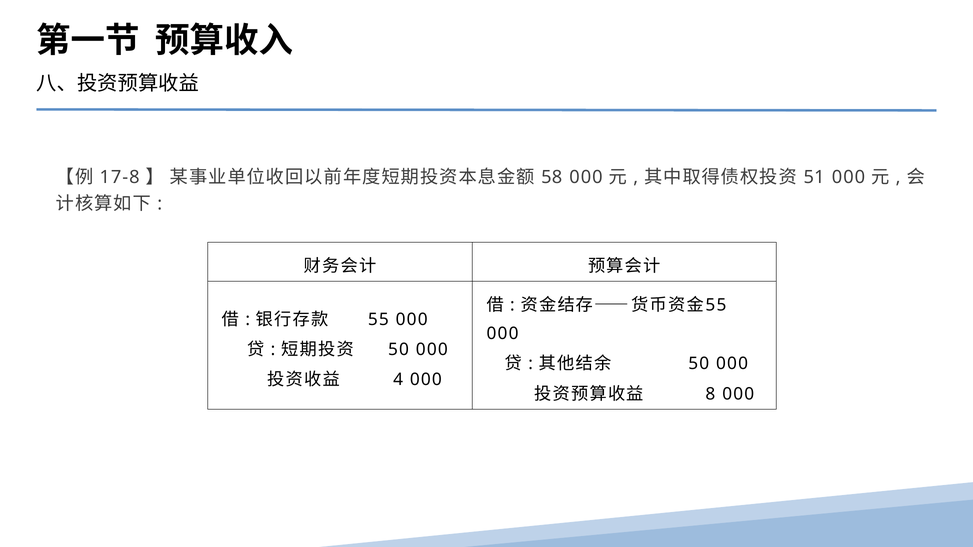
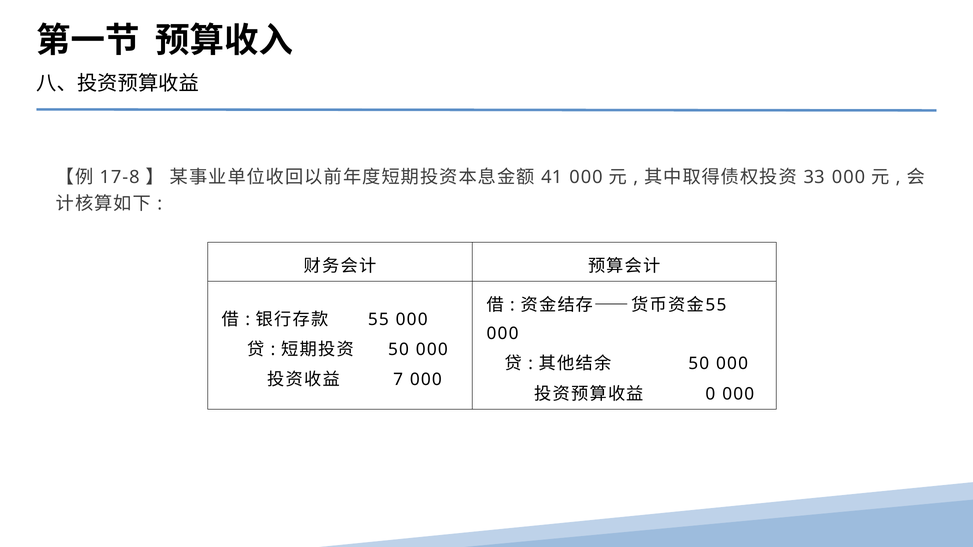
58: 58 -> 41
51: 51 -> 33
4: 4 -> 7
8: 8 -> 0
